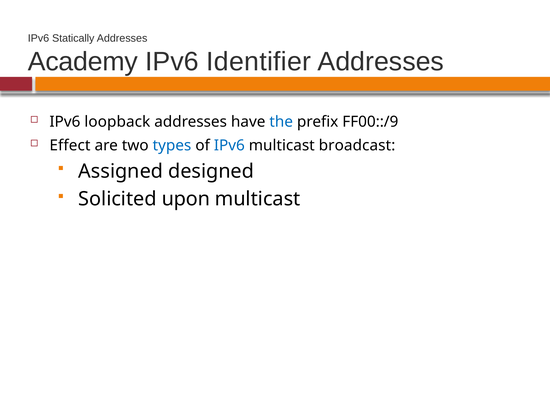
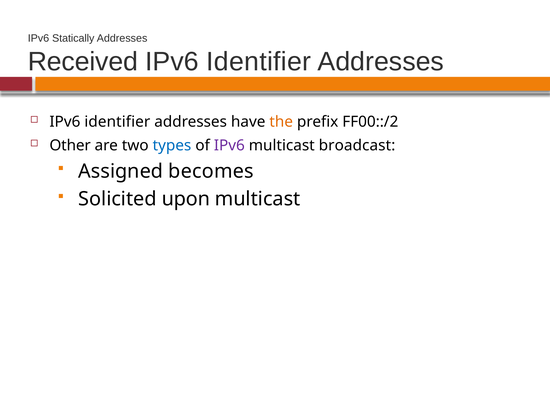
Academy: Academy -> Received
loopback at (117, 122): loopback -> identifier
the colour: blue -> orange
FF00::/9: FF00::/9 -> FF00::/2
Effect: Effect -> Other
IPv6 at (229, 146) colour: blue -> purple
designed: designed -> becomes
